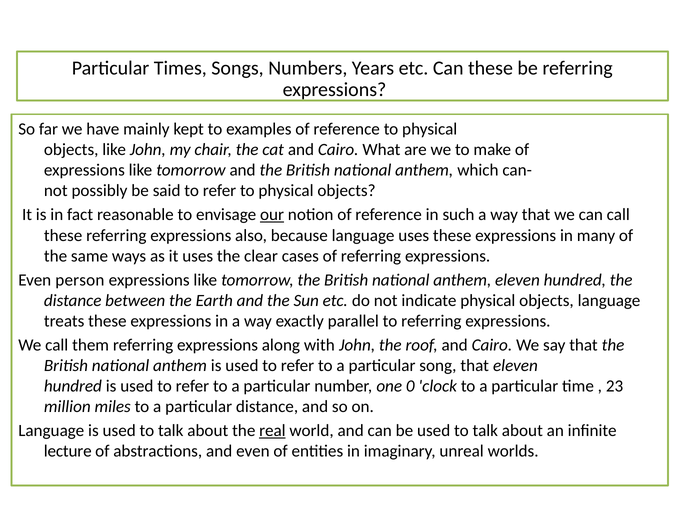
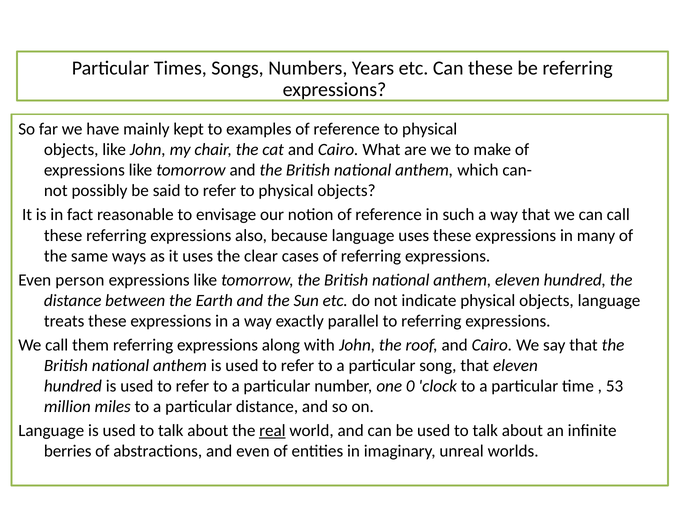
our underline: present -> none
23: 23 -> 53
lecture: lecture -> berries
